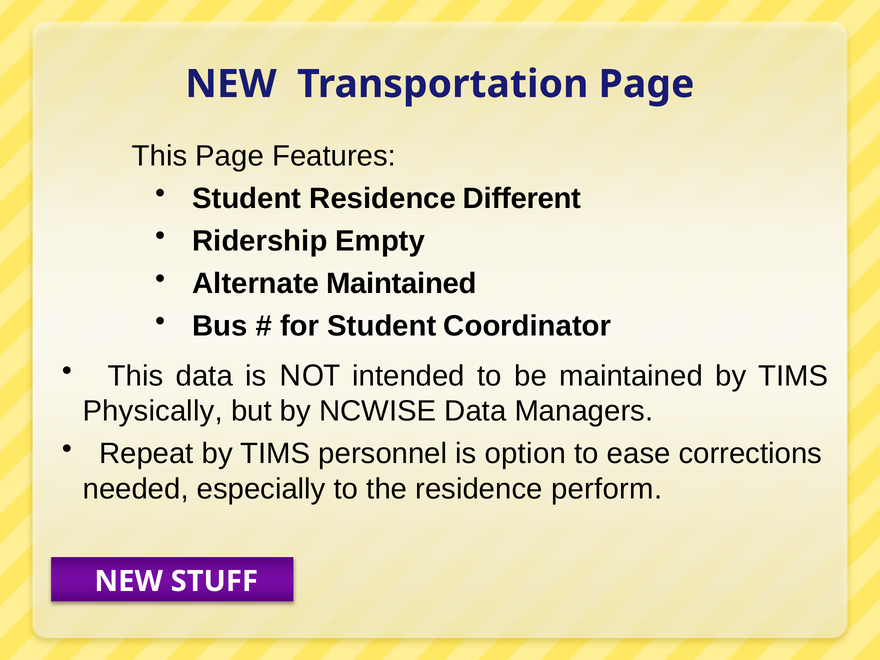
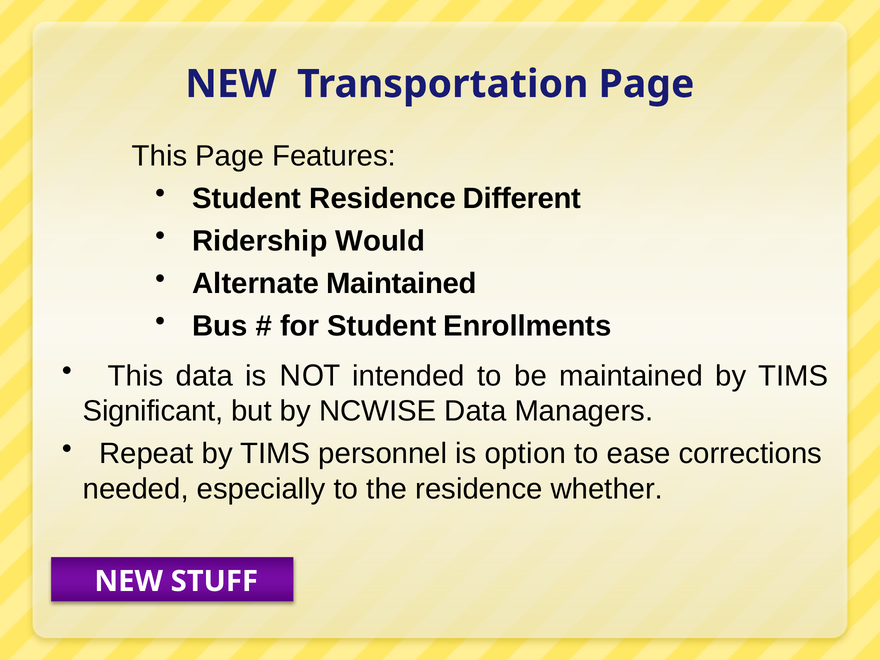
Empty: Empty -> Would
Coordinator: Coordinator -> Enrollments
Physically: Physically -> Significant
perform: perform -> whether
